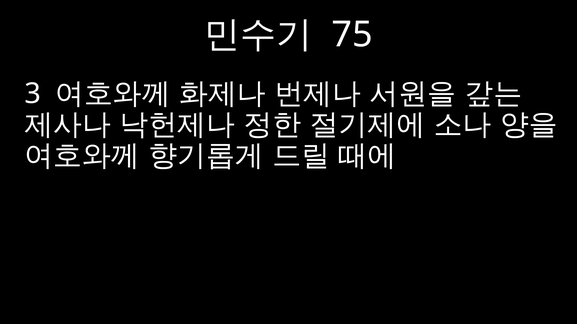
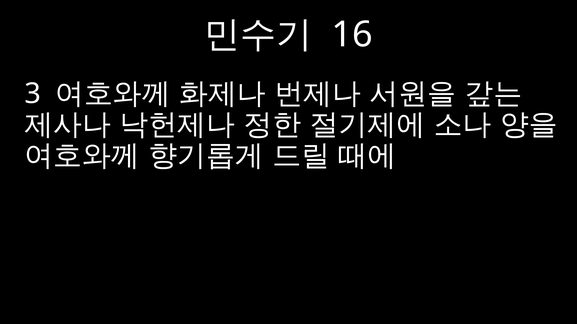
75: 75 -> 16
